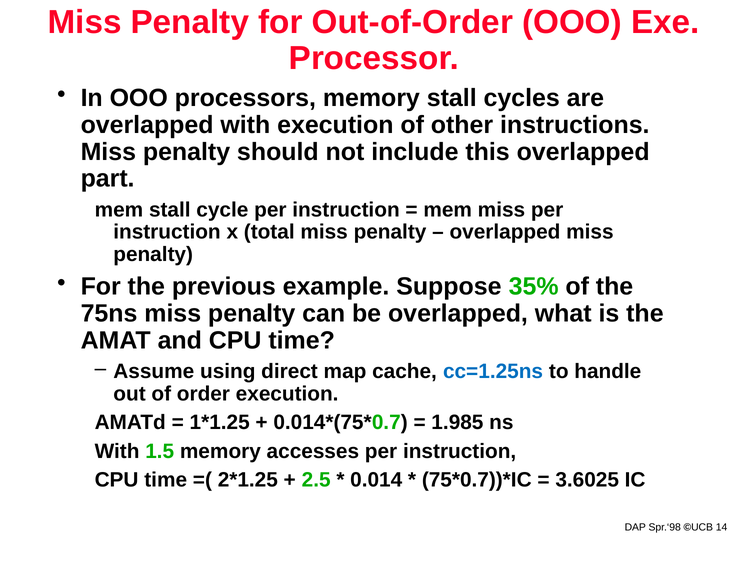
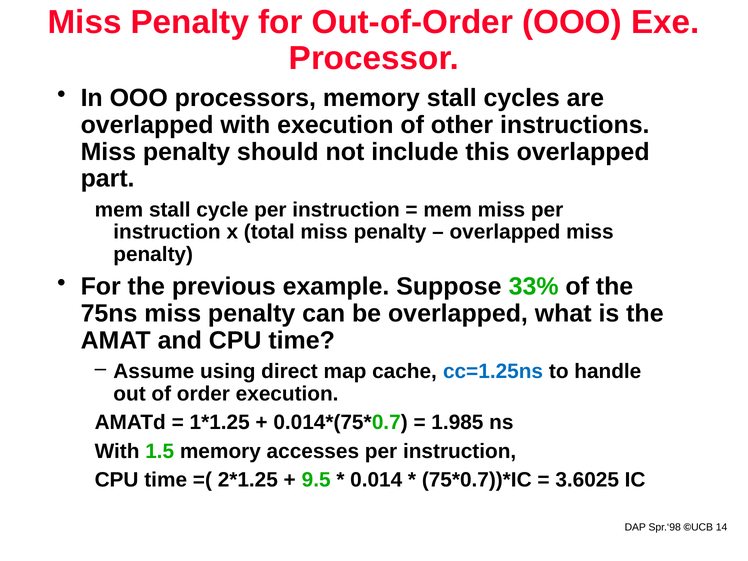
35%: 35% -> 33%
2.5: 2.5 -> 9.5
